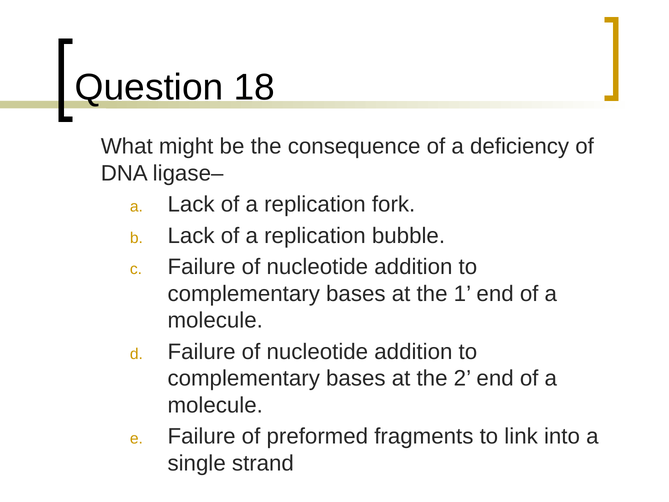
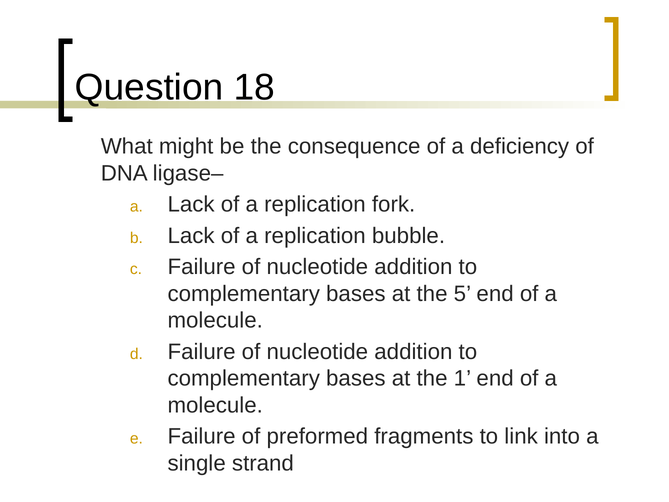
1: 1 -> 5
2: 2 -> 1
